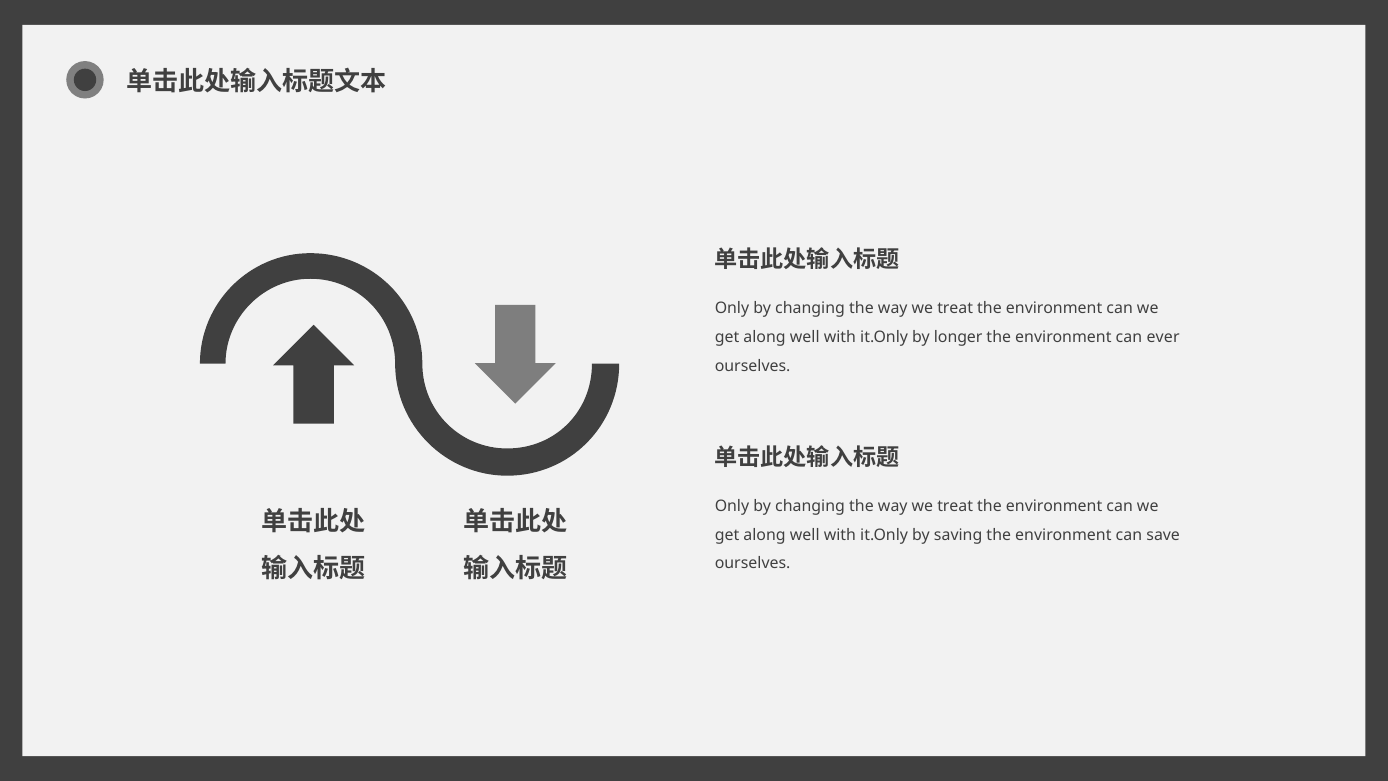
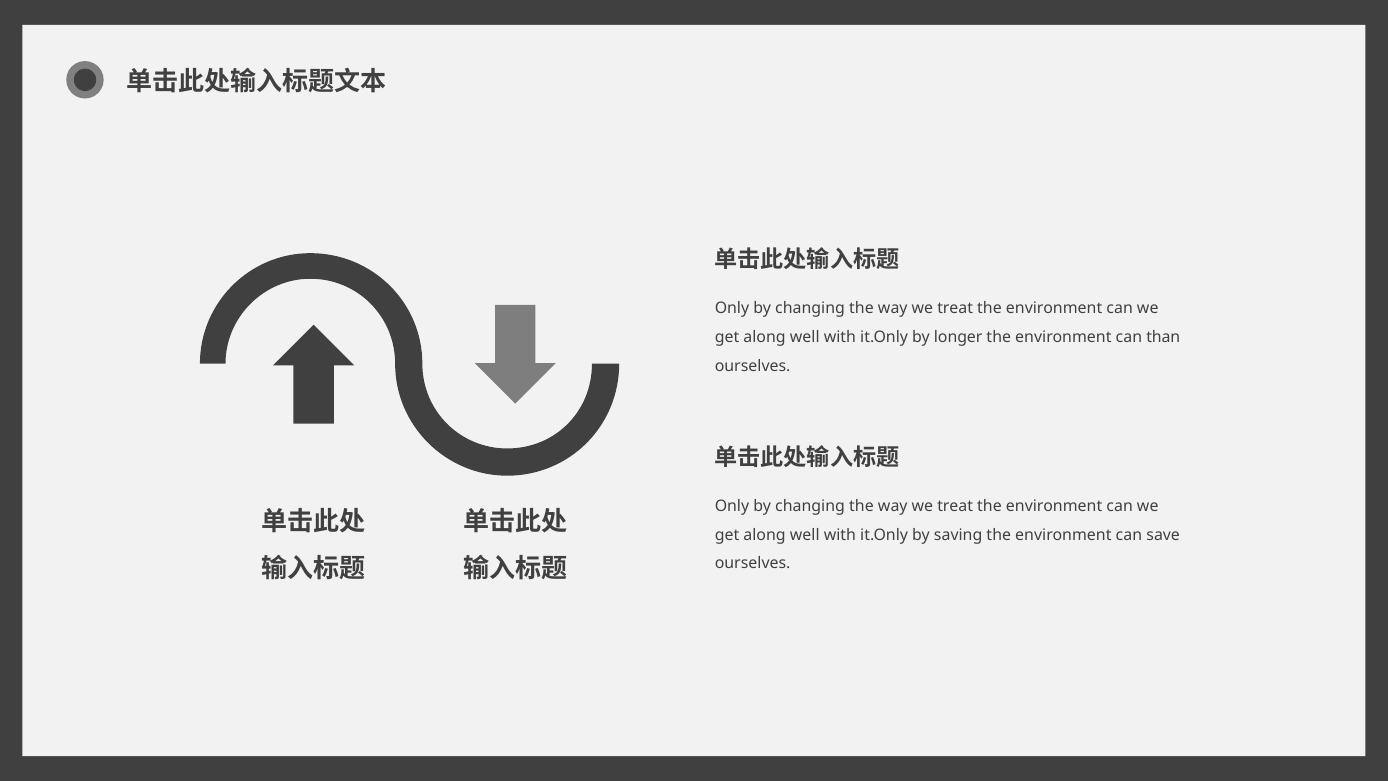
ever: ever -> than
